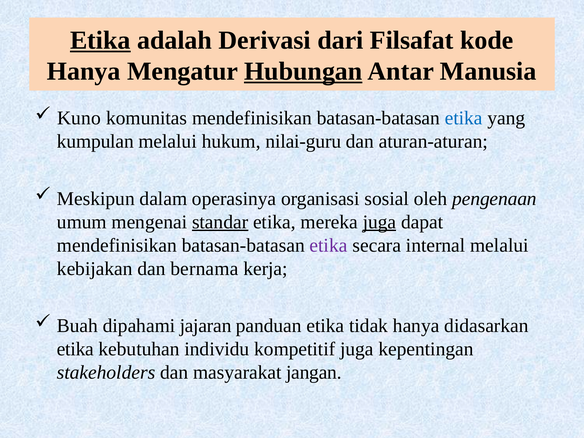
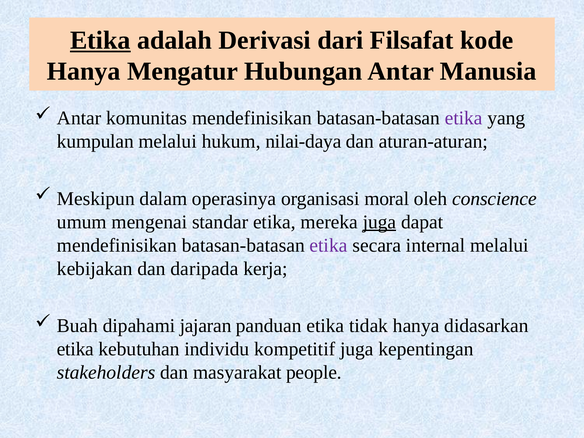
Hubungan underline: present -> none
Kuno at (79, 118): Kuno -> Antar
etika at (464, 118) colour: blue -> purple
nilai-guru: nilai-guru -> nilai-daya
sosial: sosial -> moral
pengenaan: pengenaan -> conscience
standar underline: present -> none
bernama: bernama -> daripada
jangan: jangan -> people
